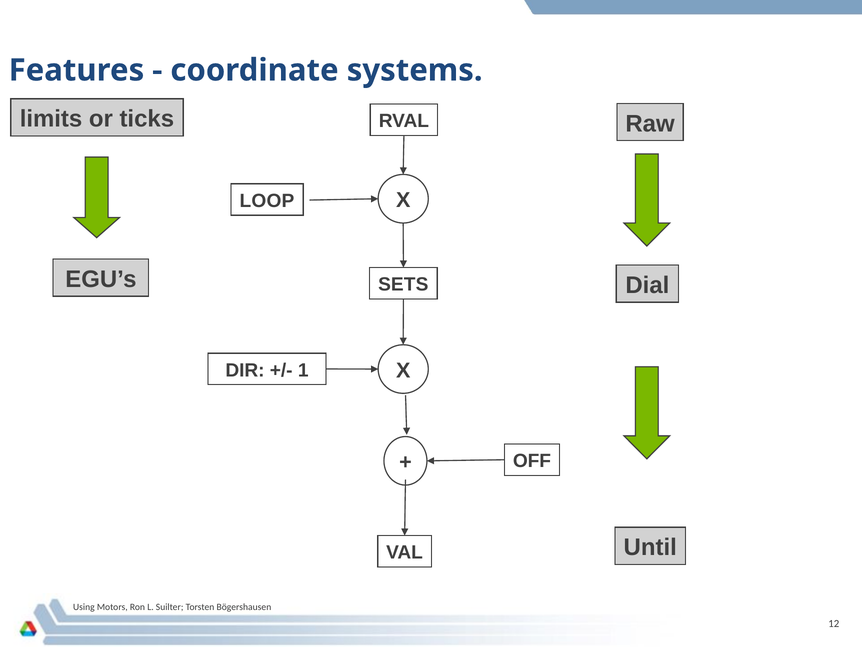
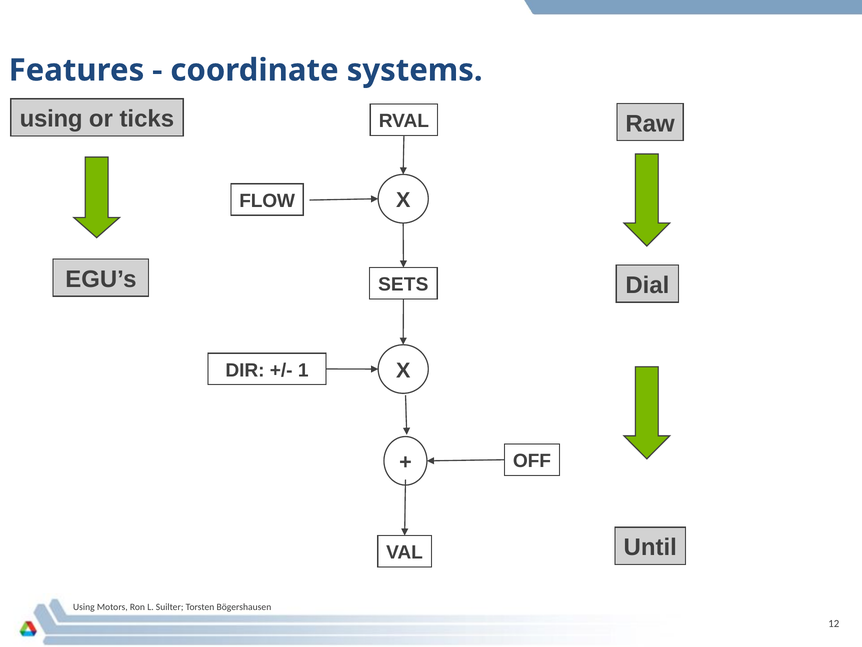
limits at (51, 119): limits -> using
LOOP: LOOP -> FLOW
